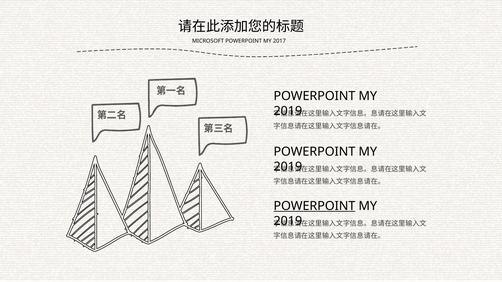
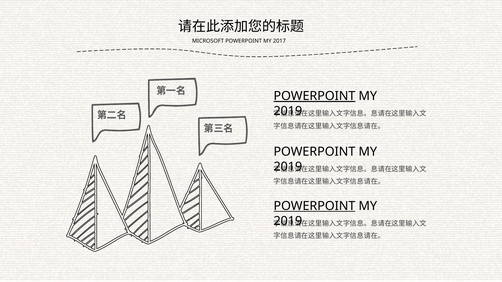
POWERPOINT at (314, 96) underline: none -> present
